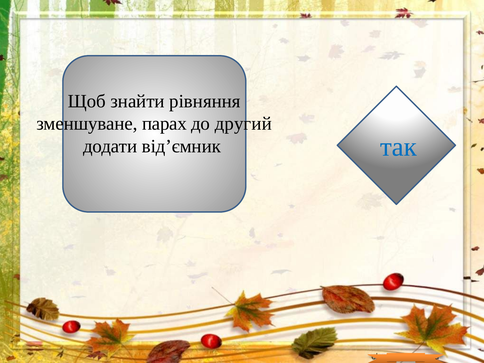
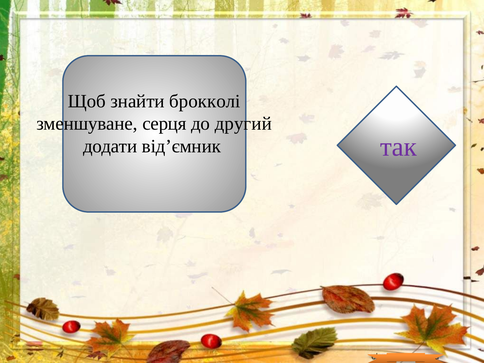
рівняння: рівняння -> брокколі
парах: парах -> серця
так colour: blue -> purple
